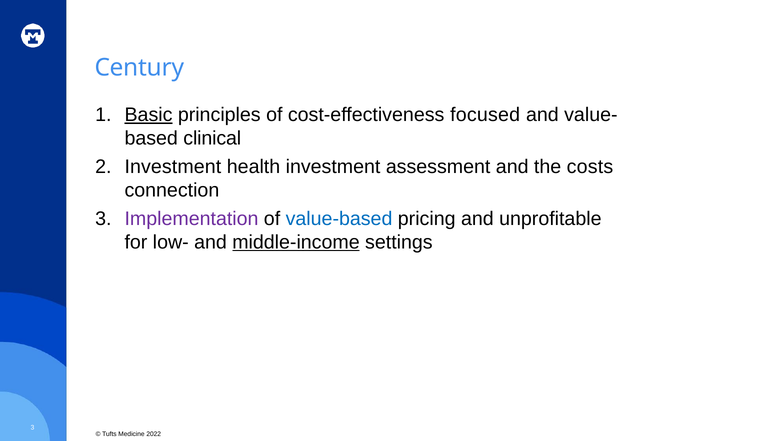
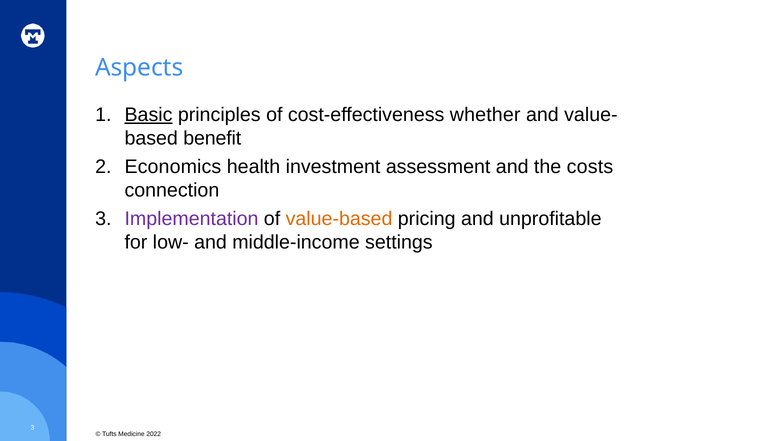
Century: Century -> Aspects
focused: focused -> whether
clinical: clinical -> benefit
Investment at (173, 167): Investment -> Economics
value-based colour: blue -> orange
middle-income underline: present -> none
